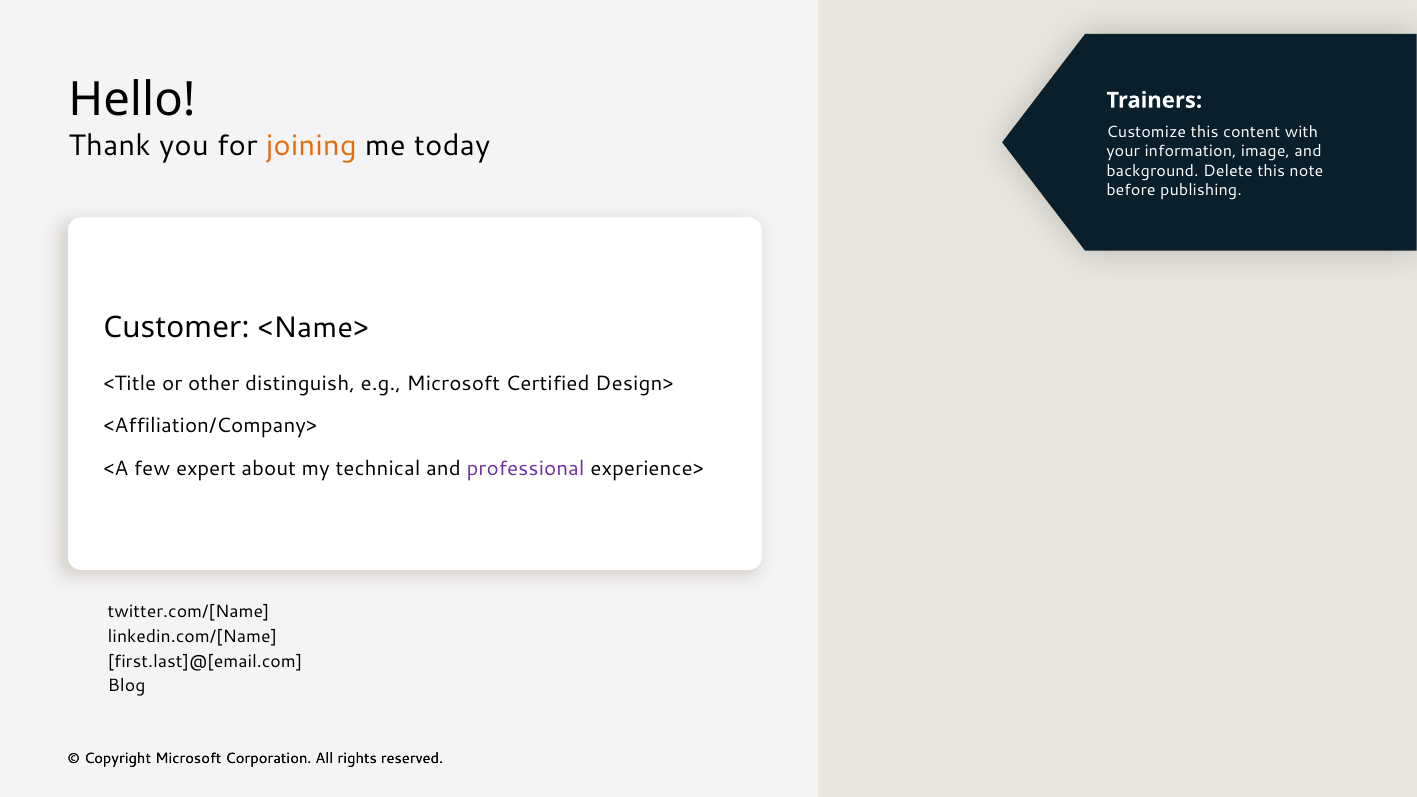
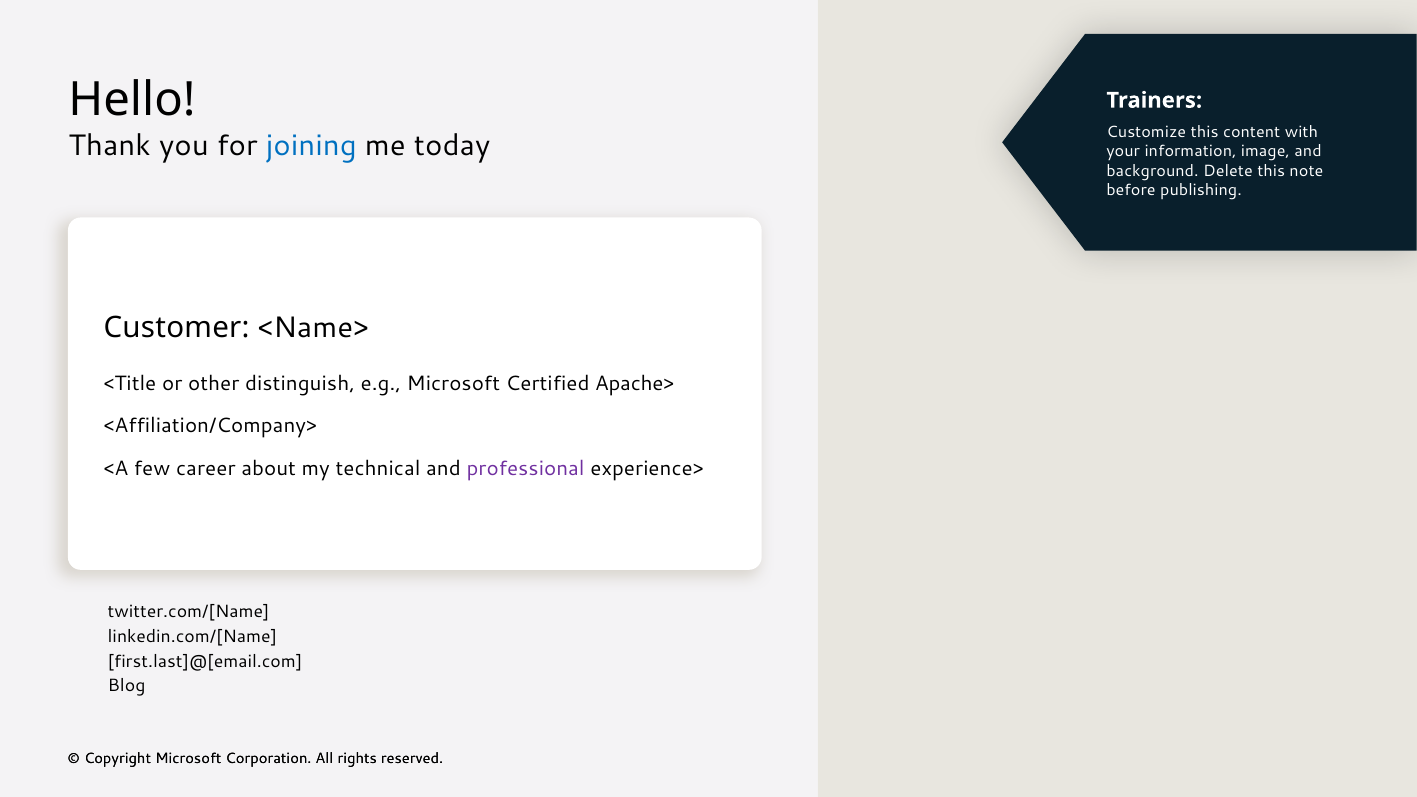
joining colour: orange -> blue
Design>: Design> -> Apache>
expert: expert -> career
